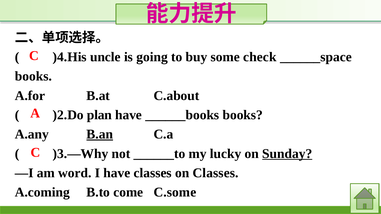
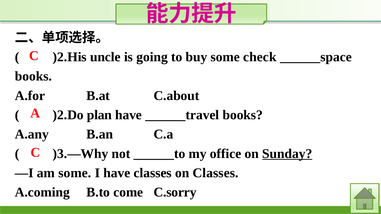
)4.His: )4.His -> )2.His
______books: ______books -> ______travel
B.an underline: present -> none
lucky: lucky -> office
am word: word -> some
C.some: C.some -> C.sorry
